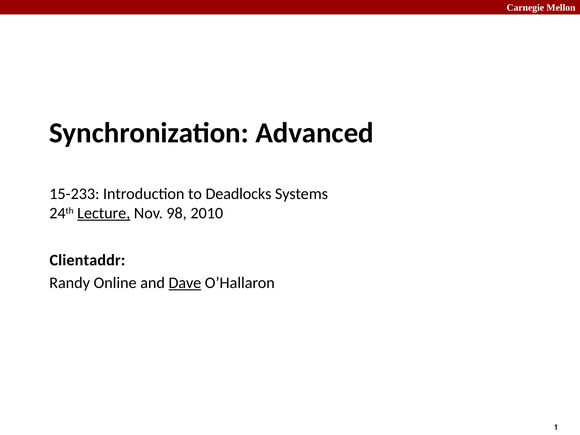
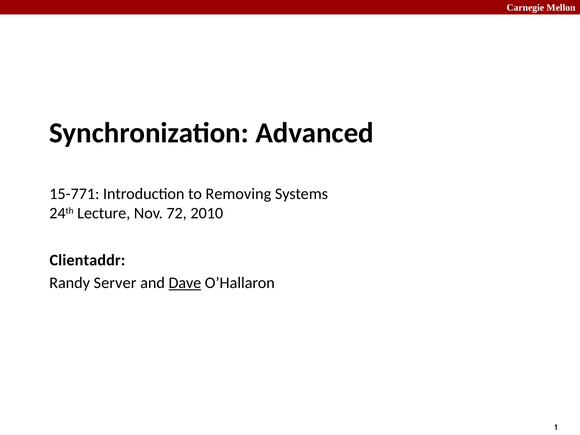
15-233: 15-233 -> 15-771
Deadlocks: Deadlocks -> Removing
Lecture underline: present -> none
98: 98 -> 72
Online: Online -> Server
